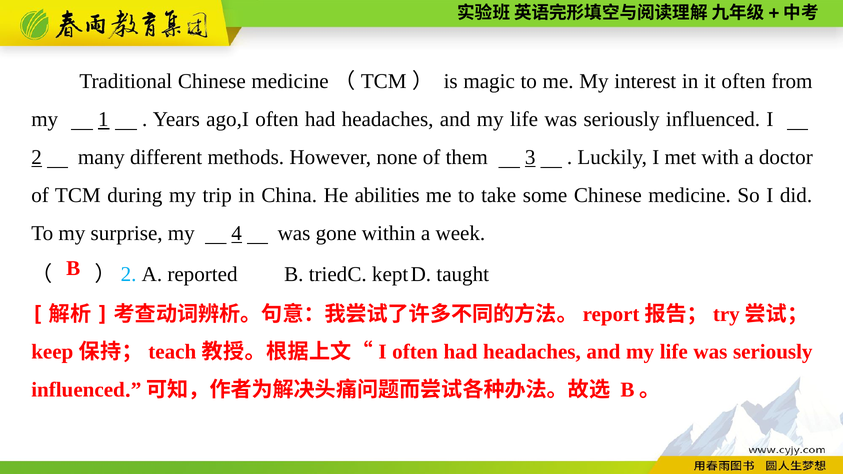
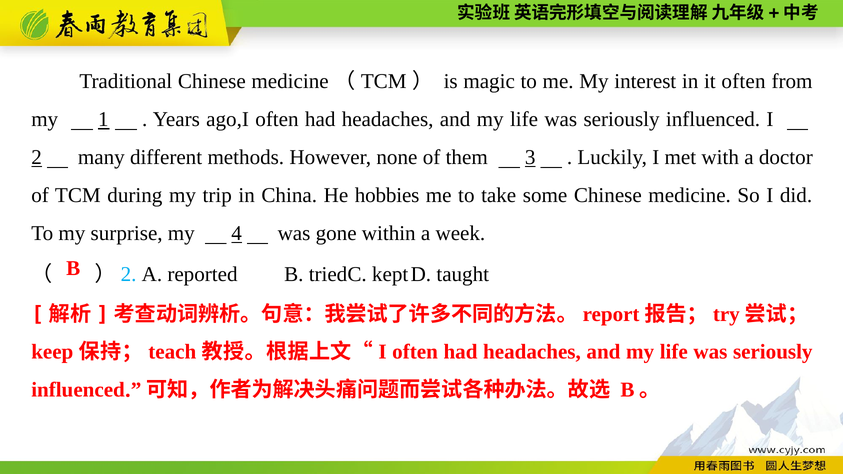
abilities: abilities -> hobbies
